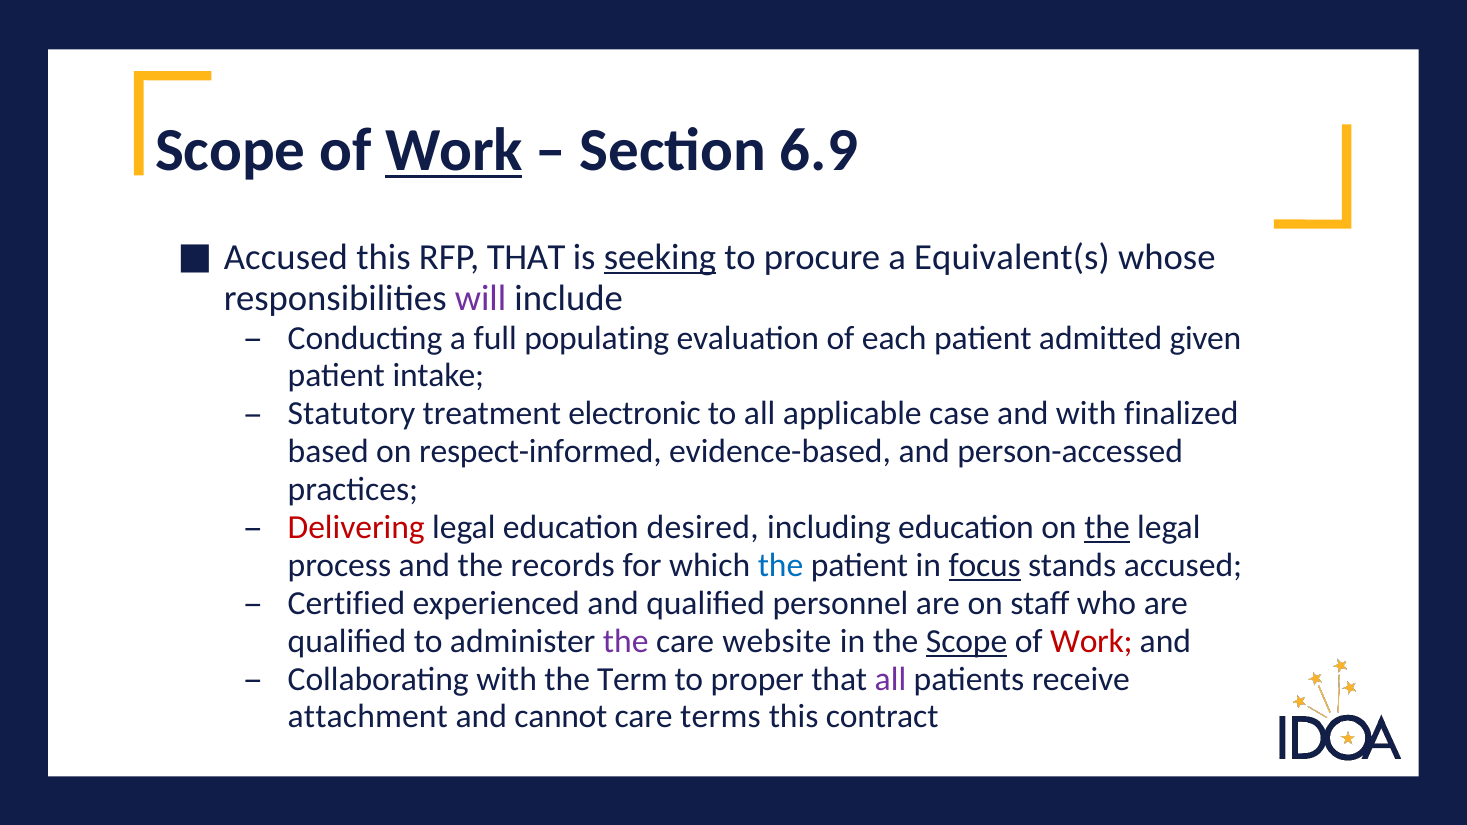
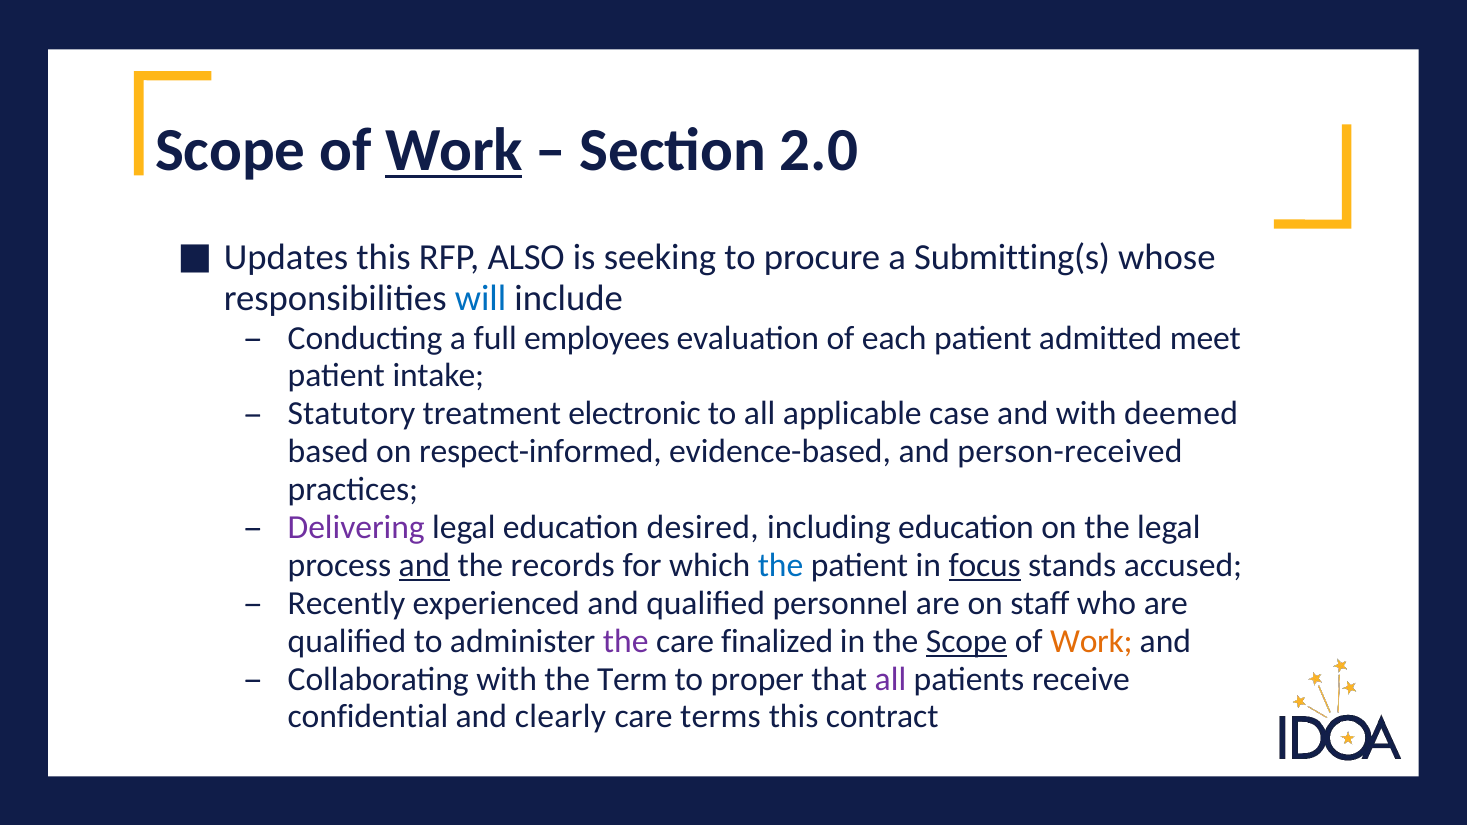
6.9: 6.9 -> 2.0
Accused at (286, 257): Accused -> Updates
RFP THAT: THAT -> ALSO
seeking underline: present -> none
Equivalent(s: Equivalent(s -> Submitting(s
will colour: purple -> blue
populating: populating -> employees
given: given -> meet
finalized: finalized -> deemed
person-accessed: person-accessed -> person-received
Delivering colour: red -> purple
the at (1107, 528) underline: present -> none
and at (424, 565) underline: none -> present
Certified: Certified -> Recently
website: website -> finalized
Work at (1091, 641) colour: red -> orange
attachment: attachment -> confidential
cannot: cannot -> clearly
